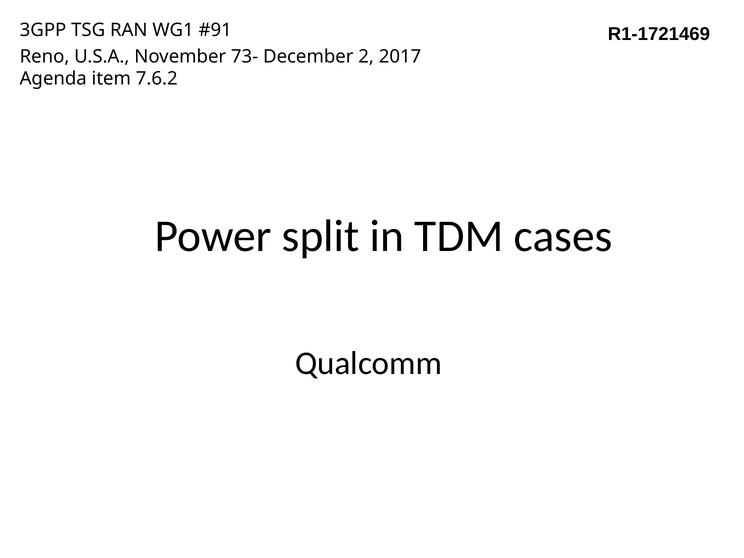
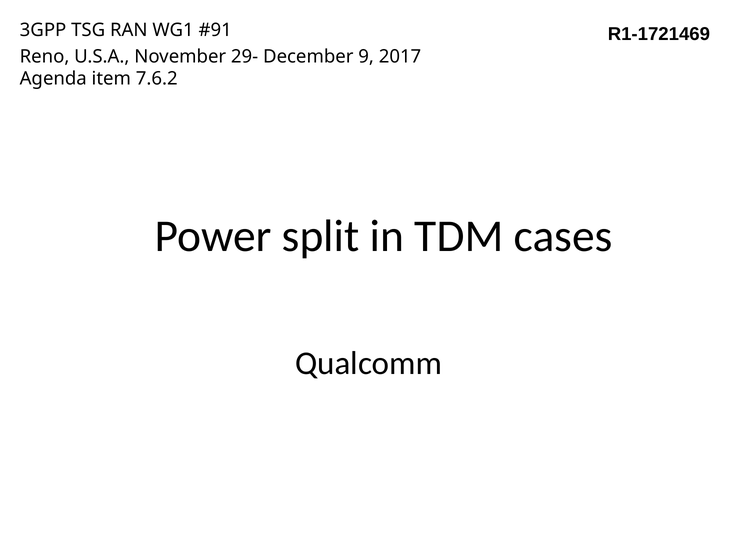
73-: 73- -> 29-
2: 2 -> 9
